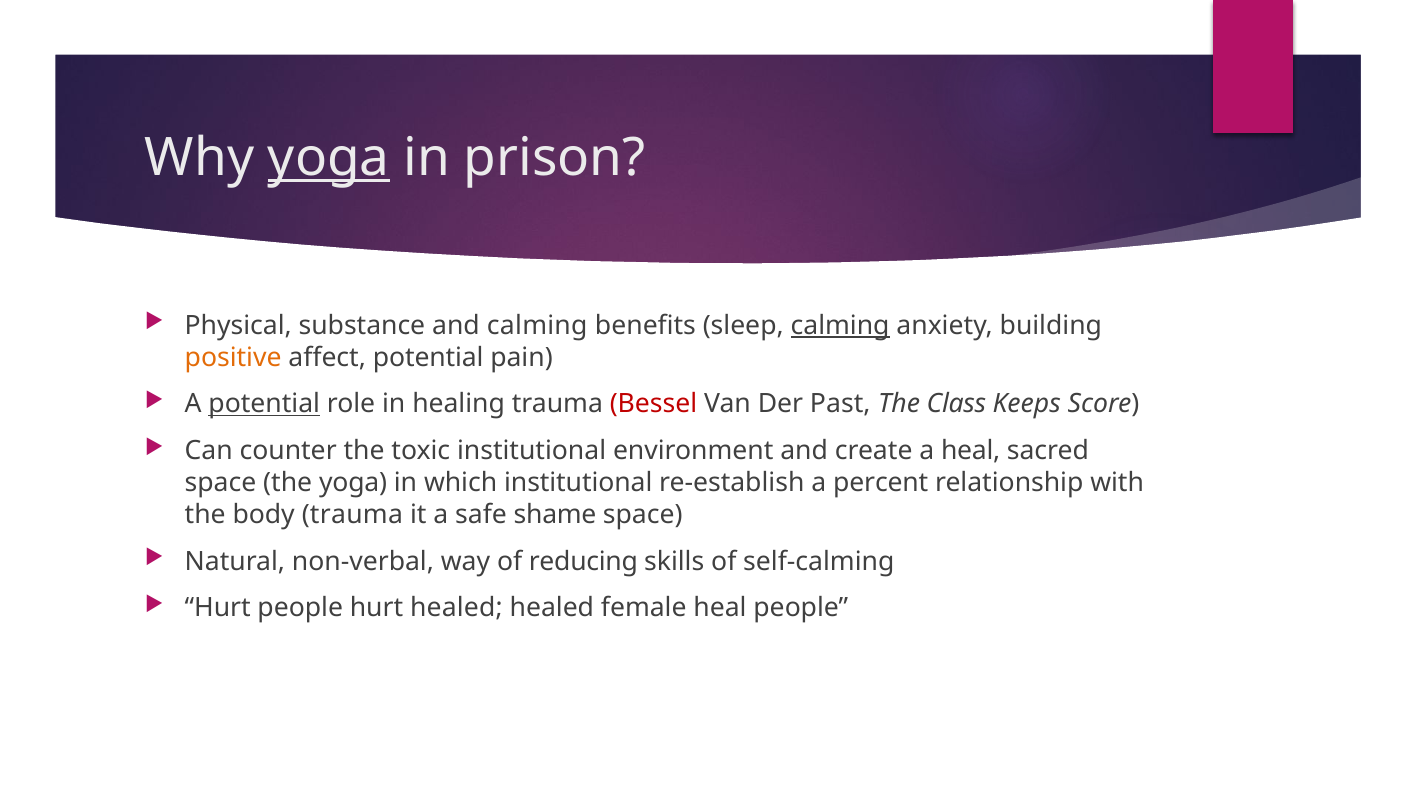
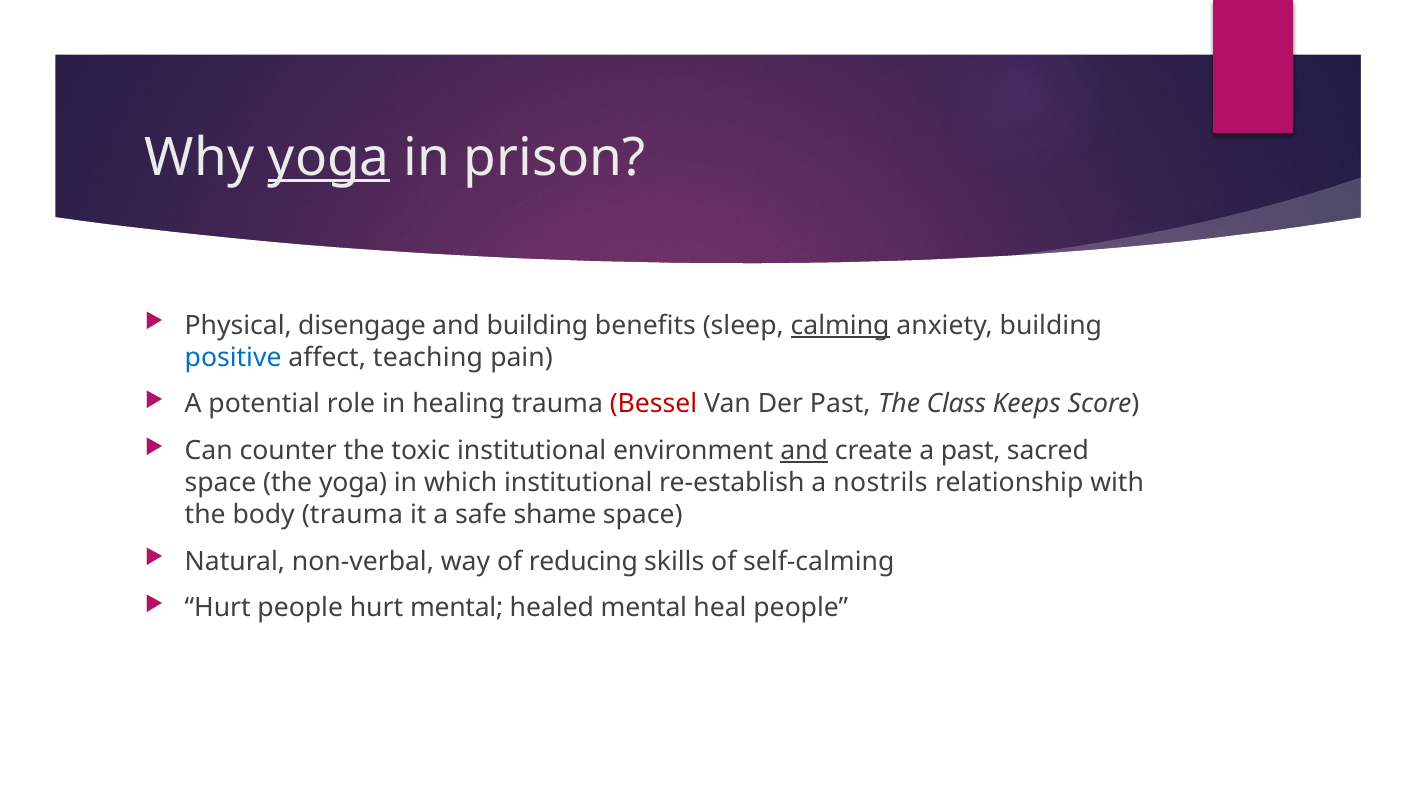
substance: substance -> disengage
and calming: calming -> building
positive colour: orange -> blue
affect potential: potential -> teaching
potential at (264, 404) underline: present -> none
and at (804, 451) underline: none -> present
a heal: heal -> past
percent: percent -> nostrils
hurt healed: healed -> mental
healed female: female -> mental
